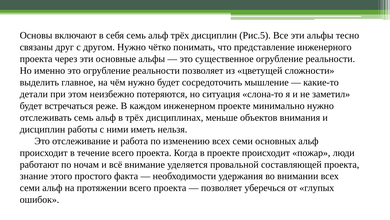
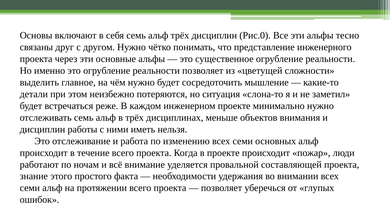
Рис.5: Рис.5 -> Рис.0
